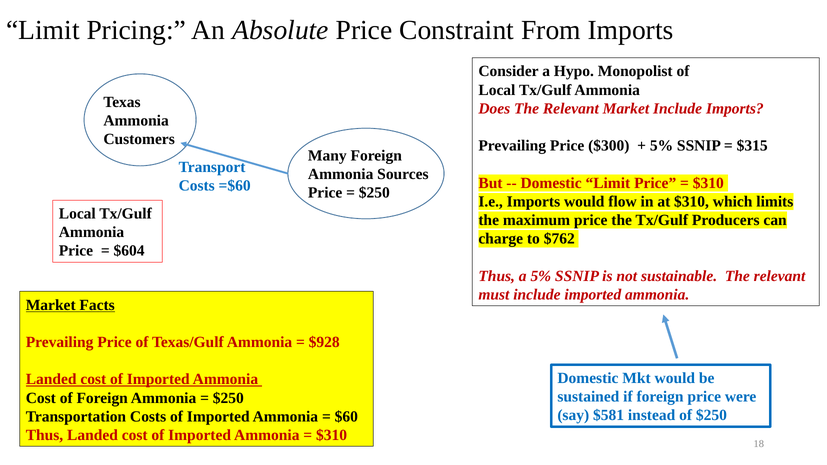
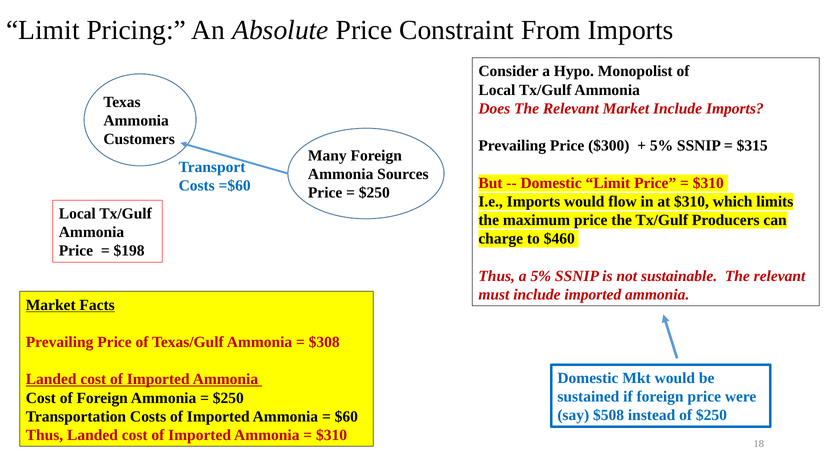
$762: $762 -> $460
$604: $604 -> $198
$928: $928 -> $308
$581: $581 -> $508
